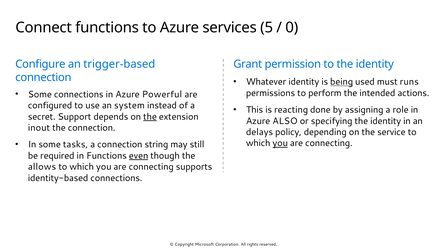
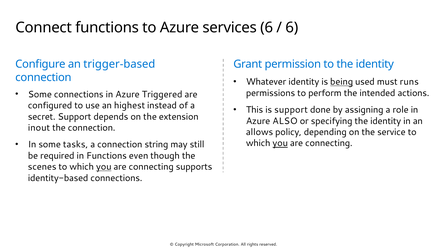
services 5: 5 -> 6
0 at (292, 27): 0 -> 6
Powerful: Powerful -> Triggered
system: system -> highest
is reacting: reacting -> support
the at (150, 117) underline: present -> none
delays: delays -> allows
even underline: present -> none
allows: allows -> scenes
you at (104, 167) underline: none -> present
